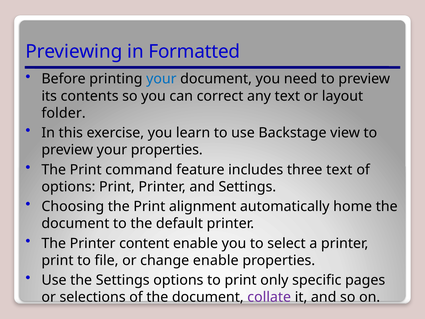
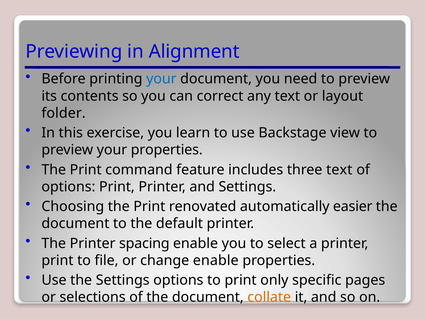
Formatted: Formatted -> Alignment
alignment: alignment -> renovated
home: home -> easier
content: content -> spacing
collate colour: purple -> orange
